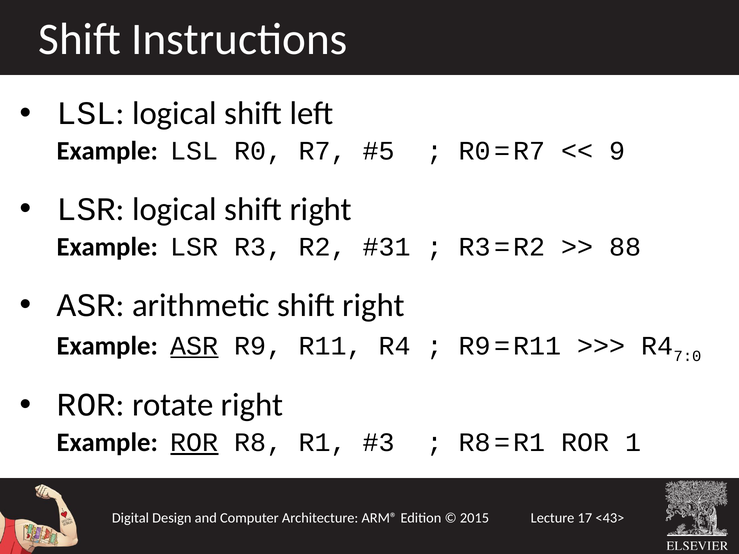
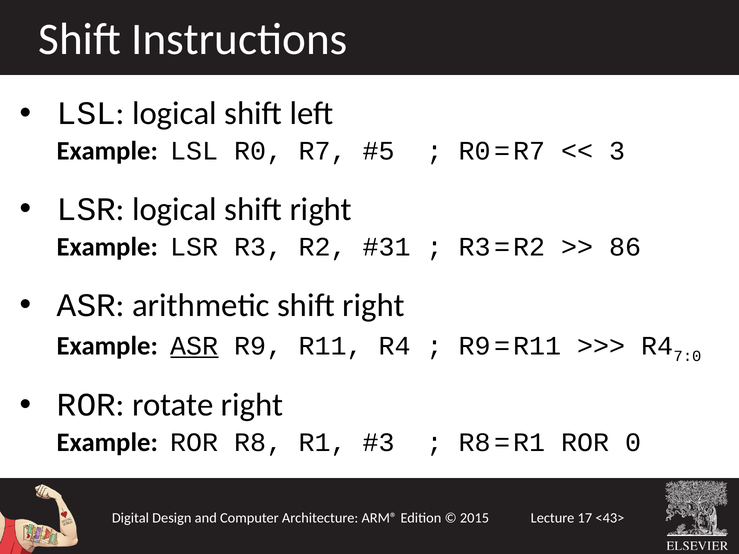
9: 9 -> 3
88: 88 -> 86
ROR at (194, 443) underline: present -> none
1: 1 -> 0
